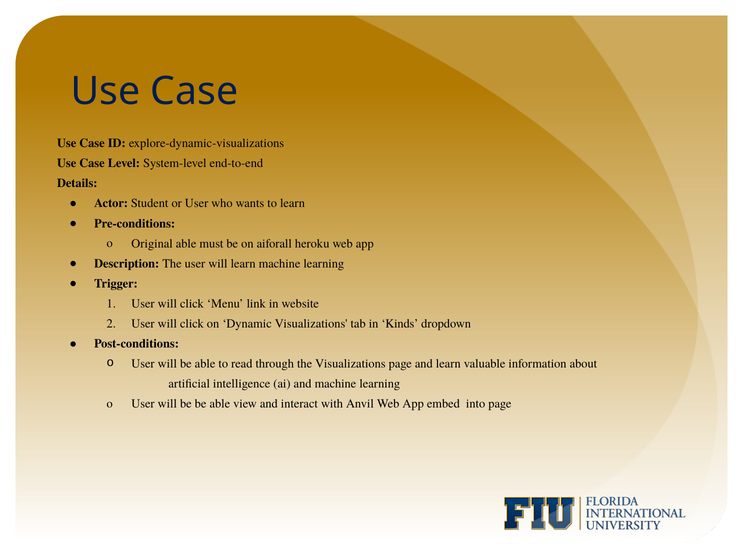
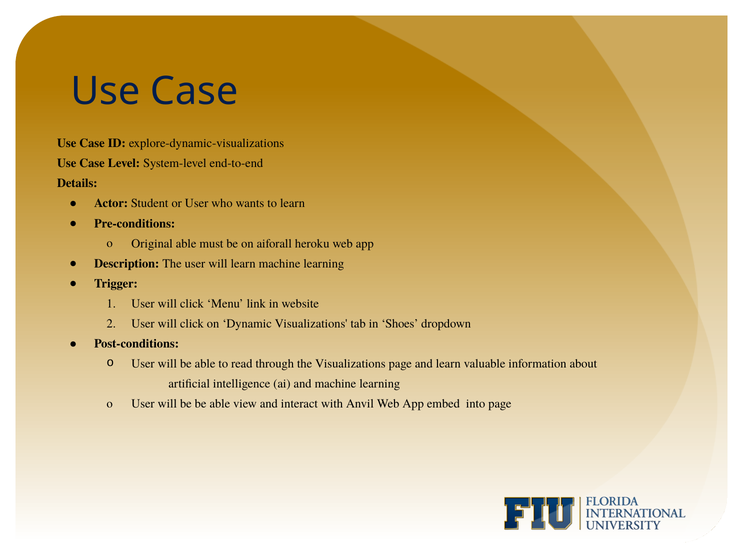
Kinds: Kinds -> Shoes
